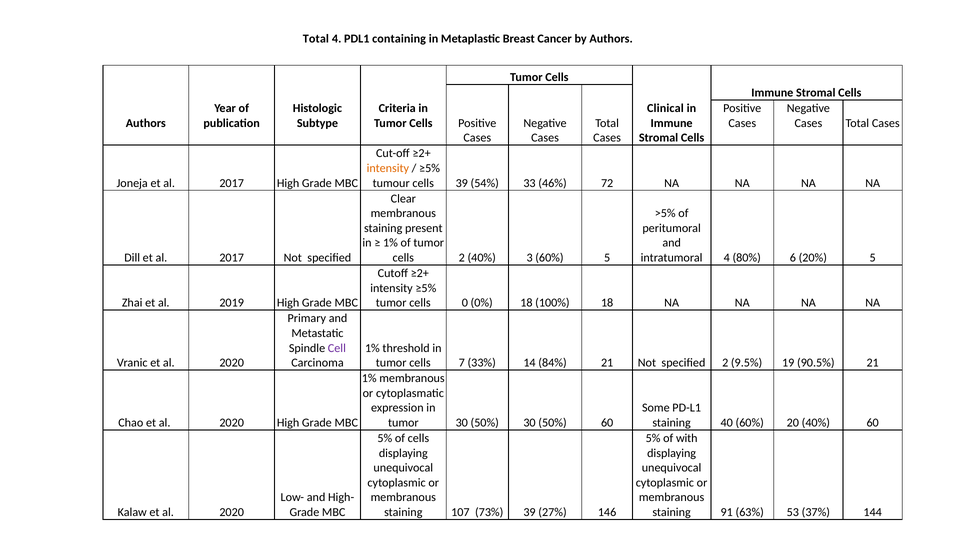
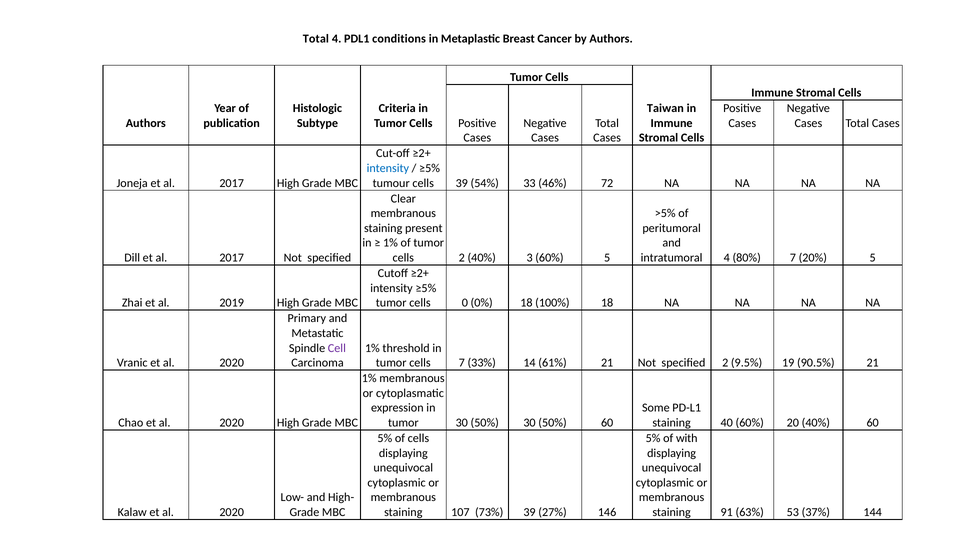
containing: containing -> conditions
Clinical: Clinical -> Taiwan
intensity at (388, 168) colour: orange -> blue
80% 6: 6 -> 7
84%: 84% -> 61%
